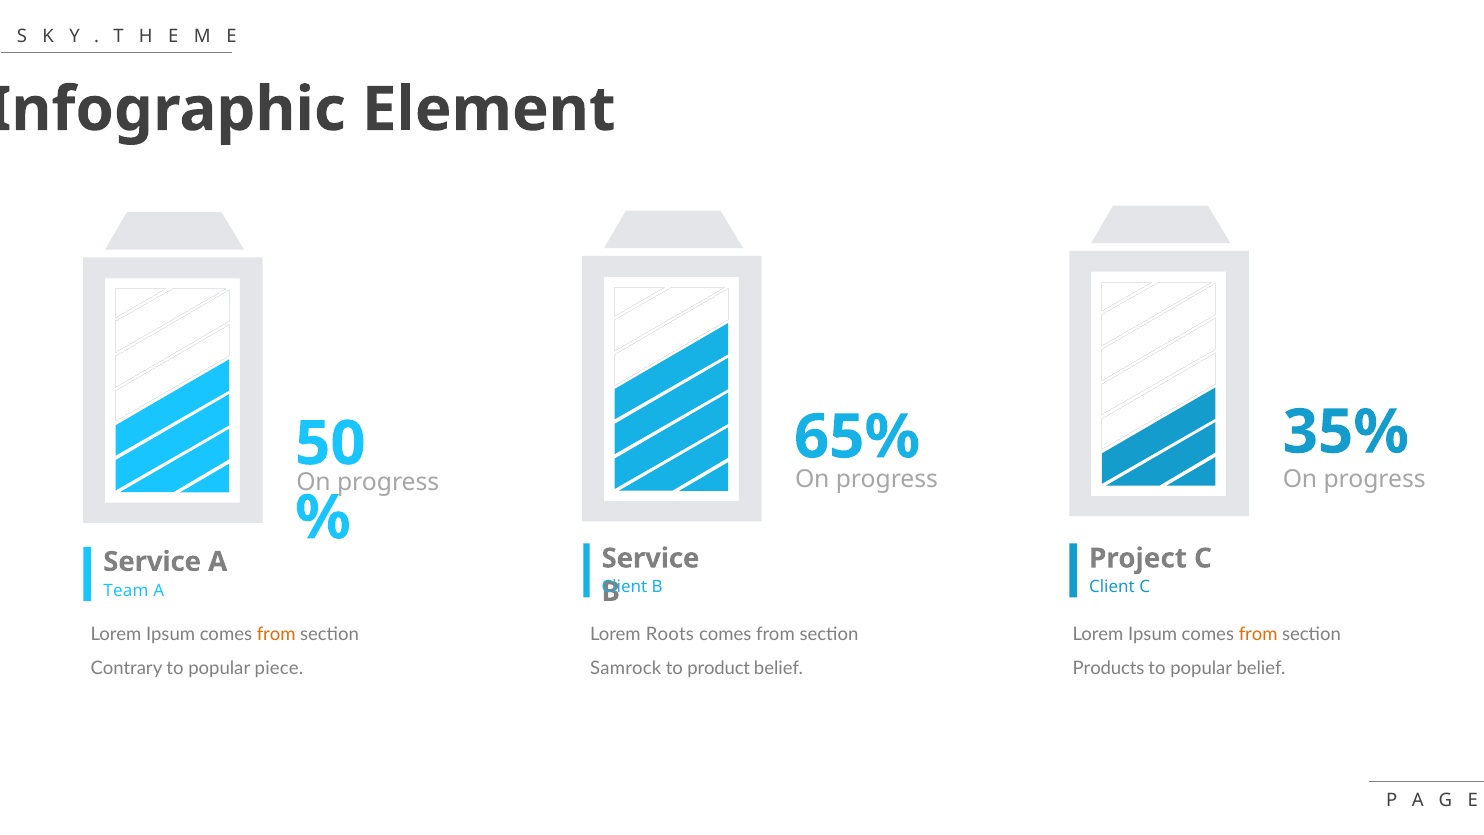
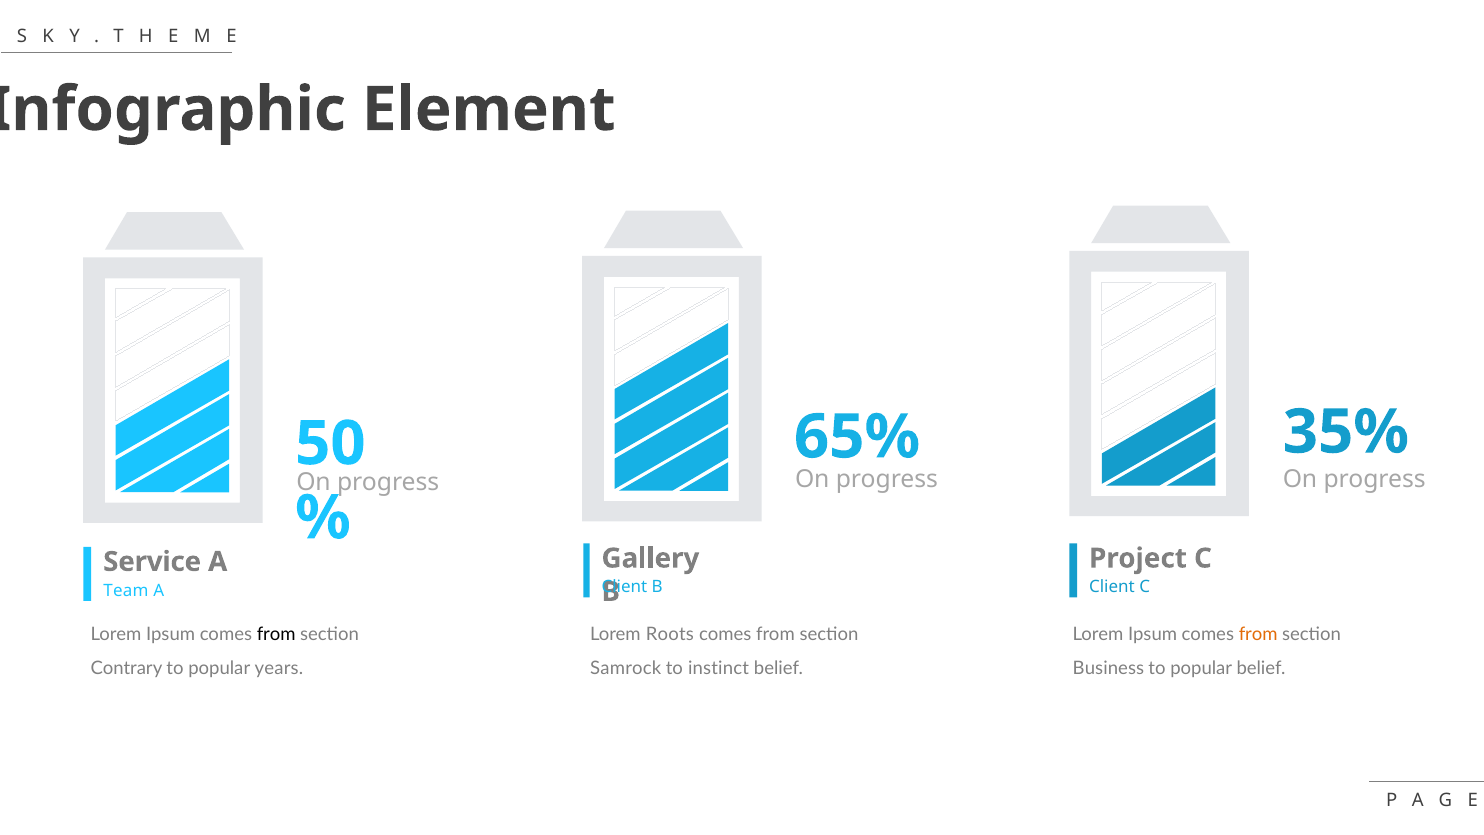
Service at (650, 558): Service -> Gallery
from at (276, 635) colour: orange -> black
piece: piece -> years
product: product -> instinct
Products: Products -> Business
